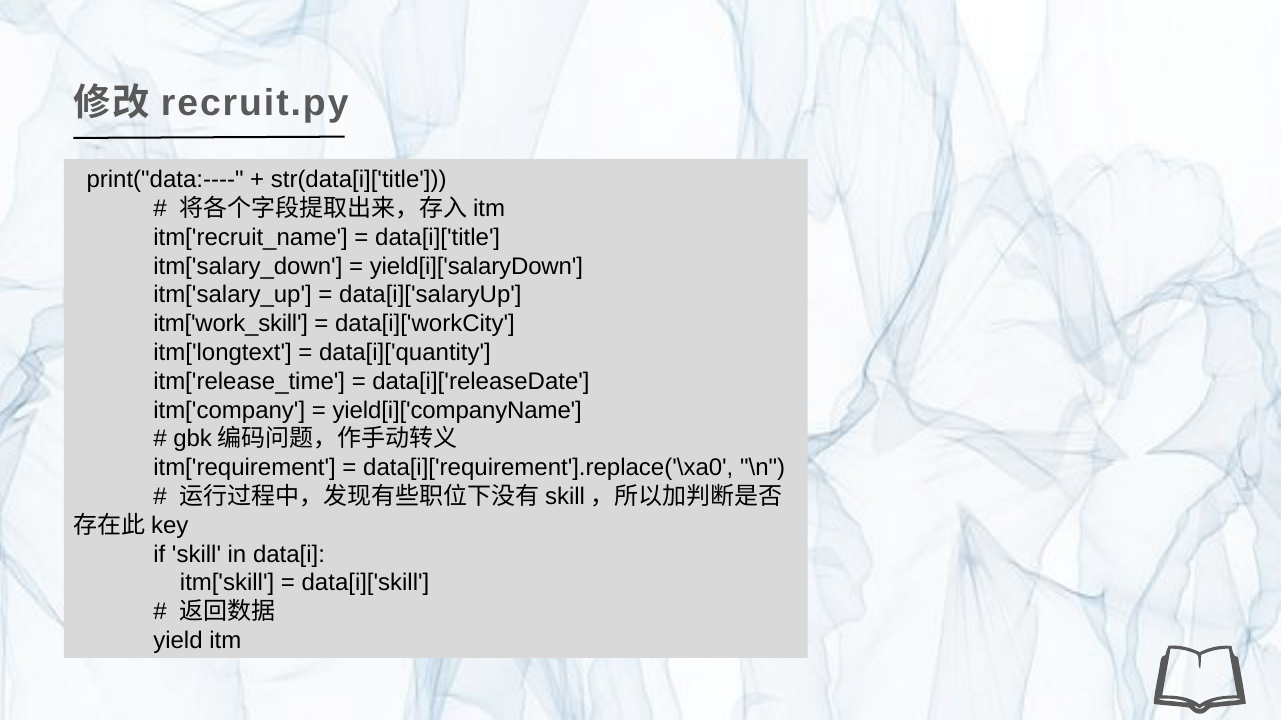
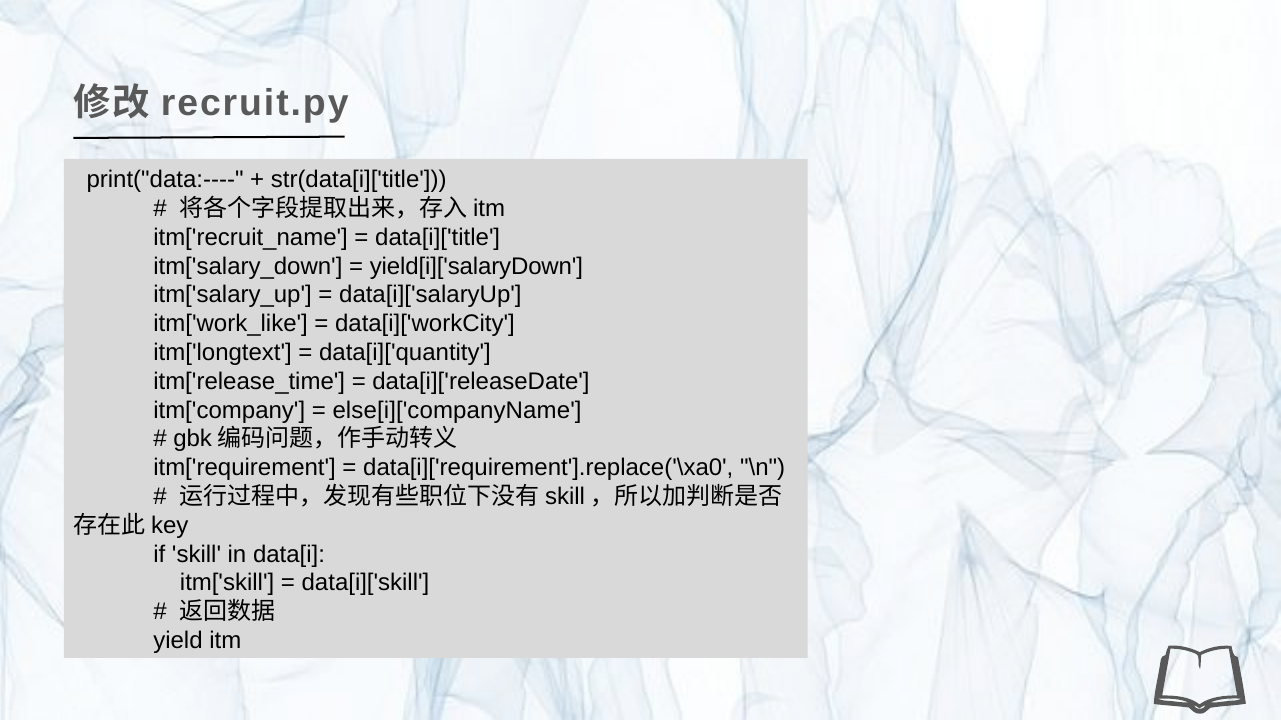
itm['work_skill: itm['work_skill -> itm['work_like
yield[i]['companyName: yield[i]['companyName -> else[i]['companyName
